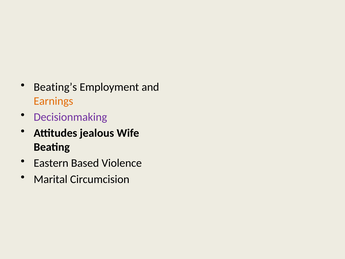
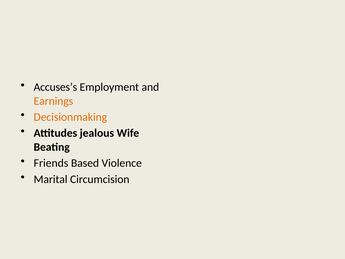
Beating’s: Beating’s -> Accuses’s
Decisionmaking colour: purple -> orange
Eastern: Eastern -> Friends
